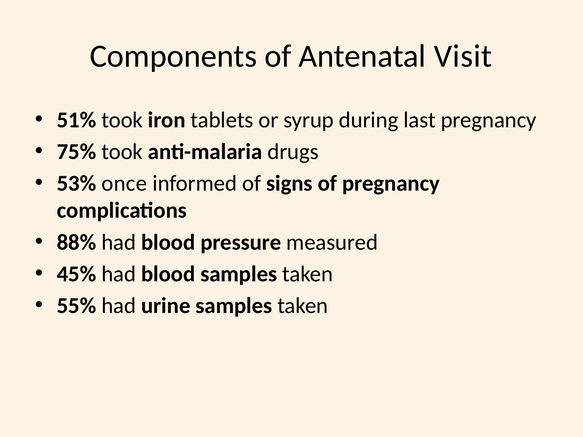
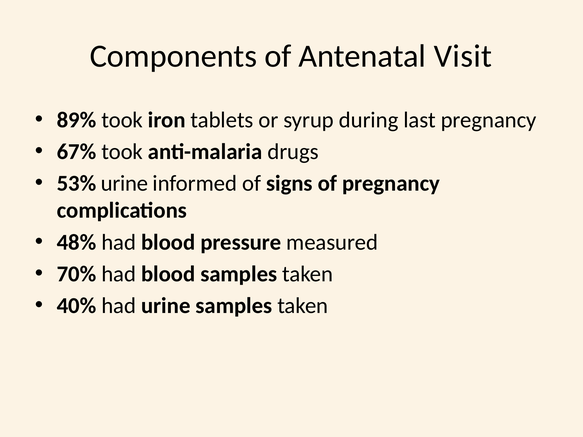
51%: 51% -> 89%
75%: 75% -> 67%
53% once: once -> urine
88%: 88% -> 48%
45%: 45% -> 70%
55%: 55% -> 40%
